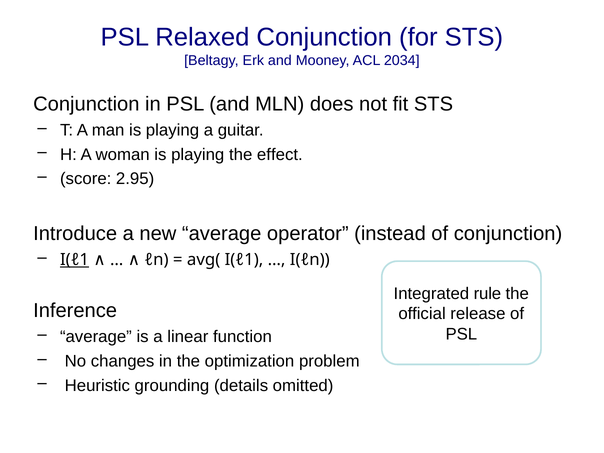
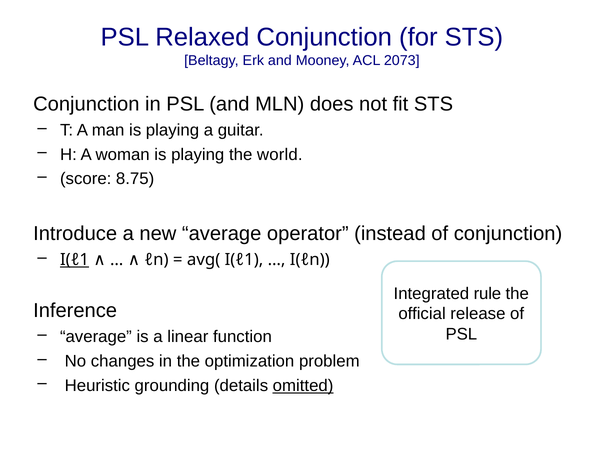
2034: 2034 -> 2073
effect: effect -> world
2.95: 2.95 -> 8.75
omitted underline: none -> present
